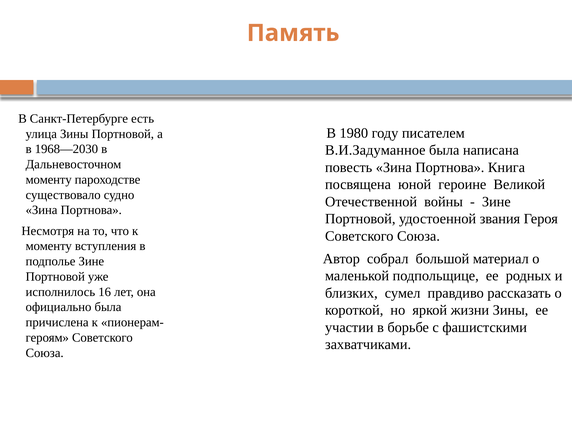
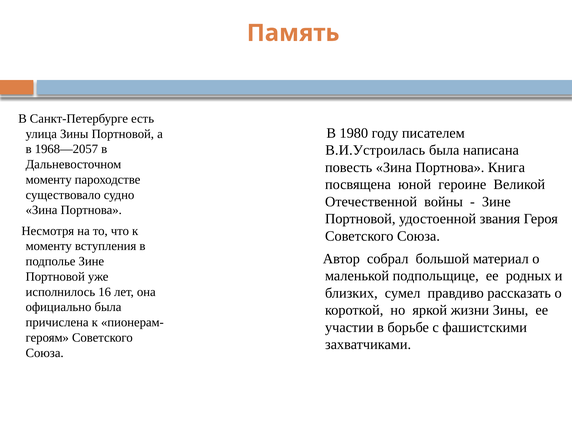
1968—2030: 1968—2030 -> 1968—2057
В.И.Задуманное: В.И.Задуманное -> В.И.Устроилась
